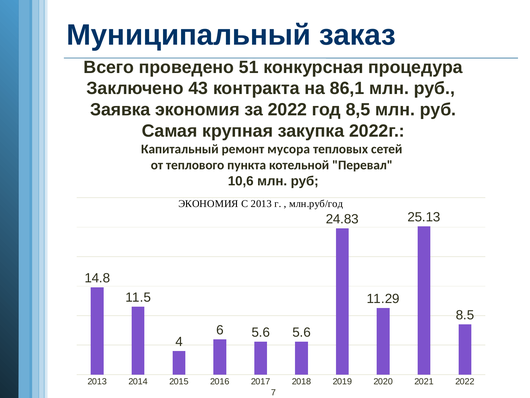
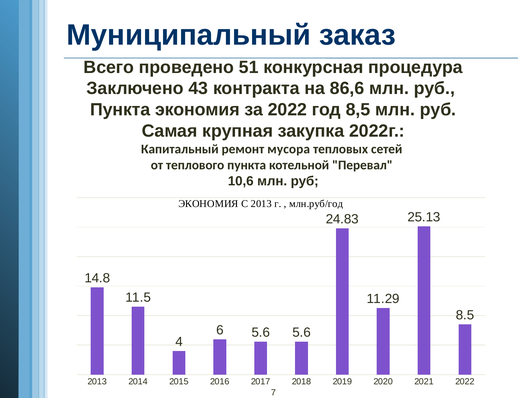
86,1: 86,1 -> 86,6
Заявка at (120, 109): Заявка -> Пункта
